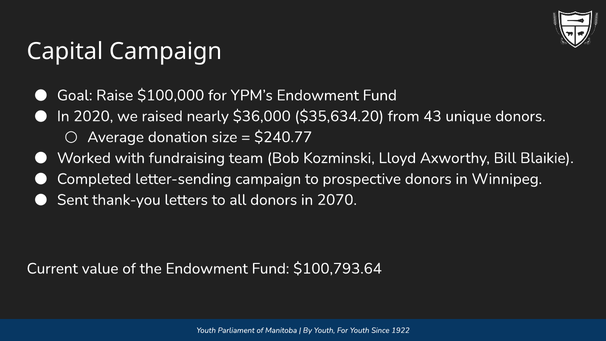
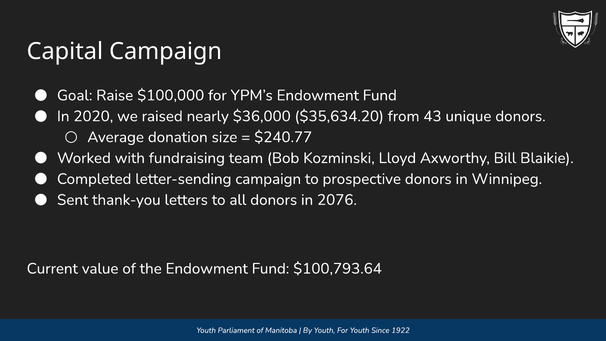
2070: 2070 -> 2076
